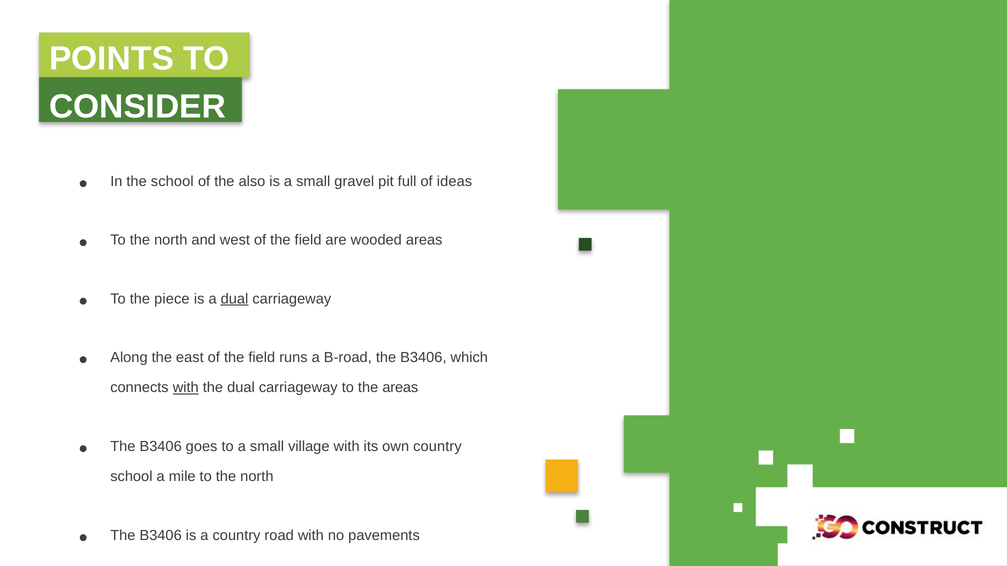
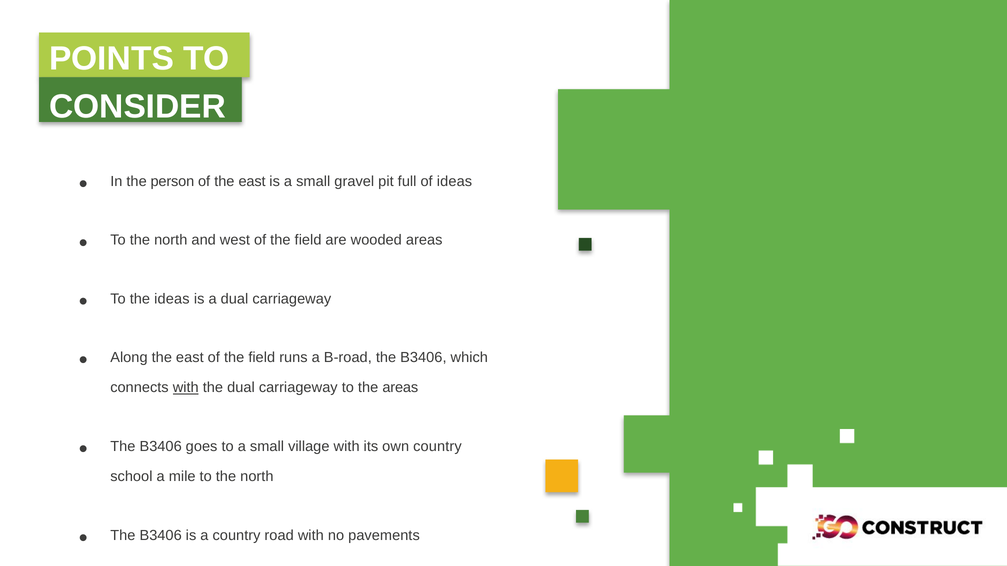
the school: school -> person
of the also: also -> east
the piece: piece -> ideas
dual at (234, 299) underline: present -> none
